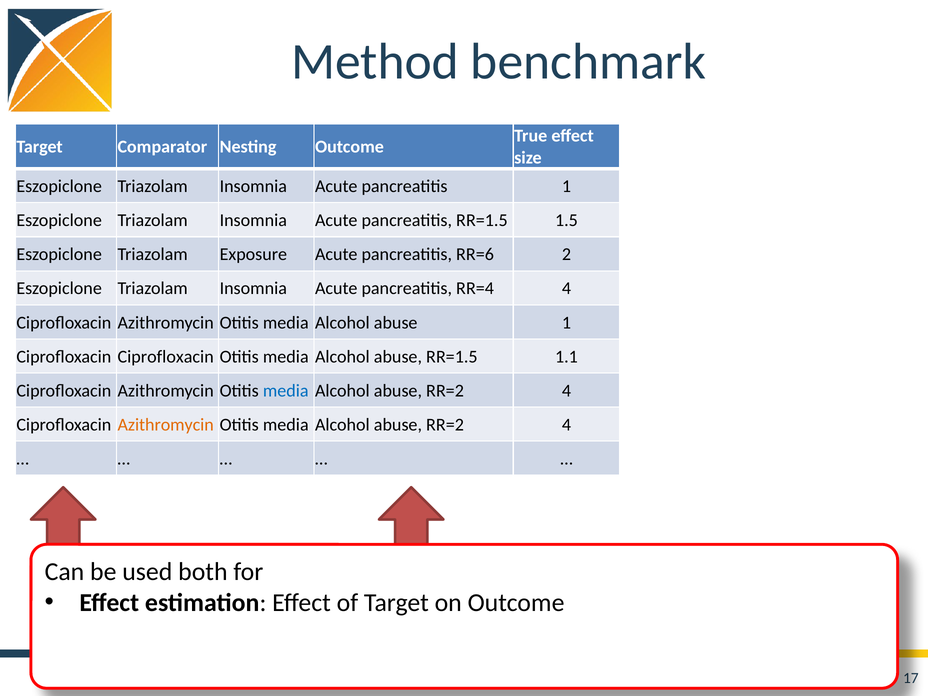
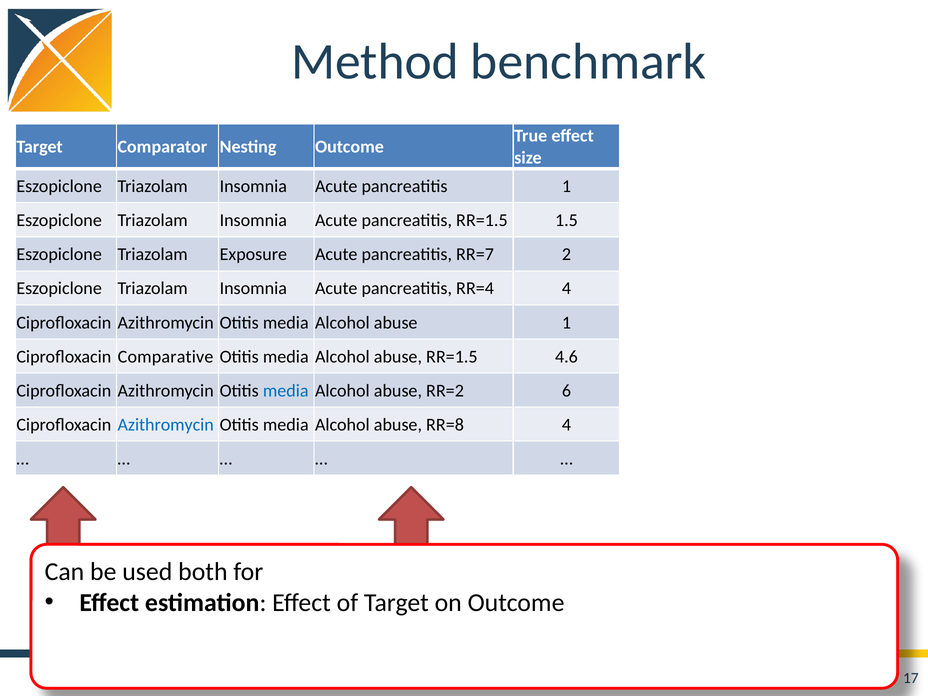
RR=6: RR=6 -> RR=7
Ciprofloxacin Ciprofloxacin: Ciprofloxacin -> Comparative
1.1: 1.1 -> 4.6
4 at (566, 391): 4 -> 6
Azithromycin at (166, 425) colour: orange -> blue
RR=2 at (445, 425): RR=2 -> RR=8
